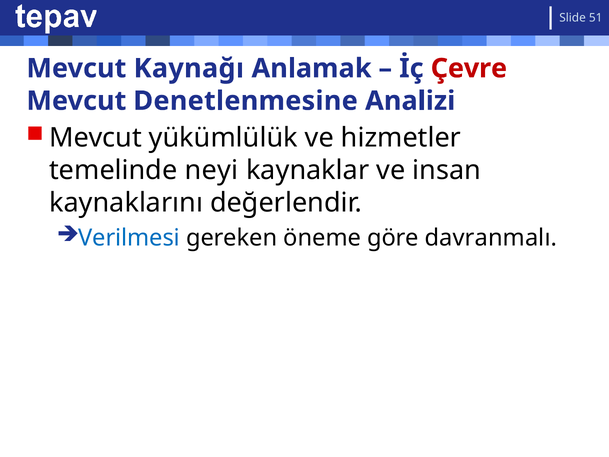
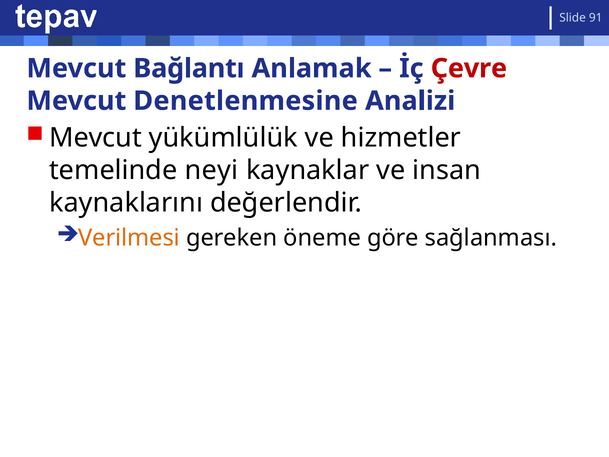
51: 51 -> 91
Kaynağı: Kaynağı -> Bağlantı
Verilmesi colour: blue -> orange
davranmalı: davranmalı -> sağlanması
